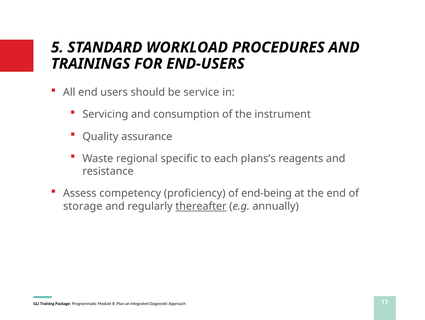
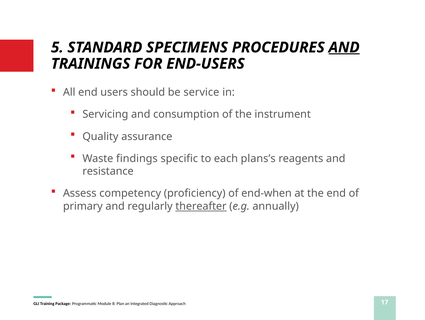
WORKLOAD: WORKLOAD -> SPECIMENS
AND at (344, 47) underline: none -> present
regional: regional -> findings
end-being: end-being -> end-when
storage: storage -> primary
